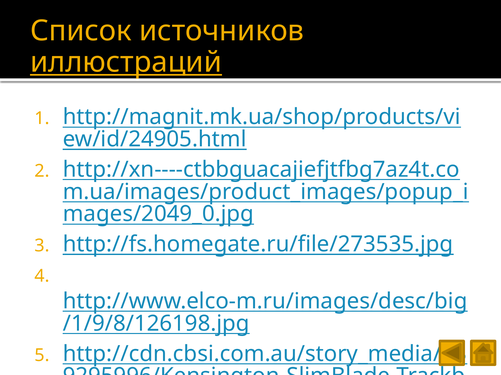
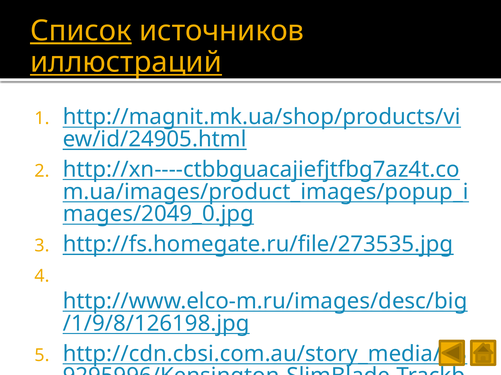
Список underline: none -> present
